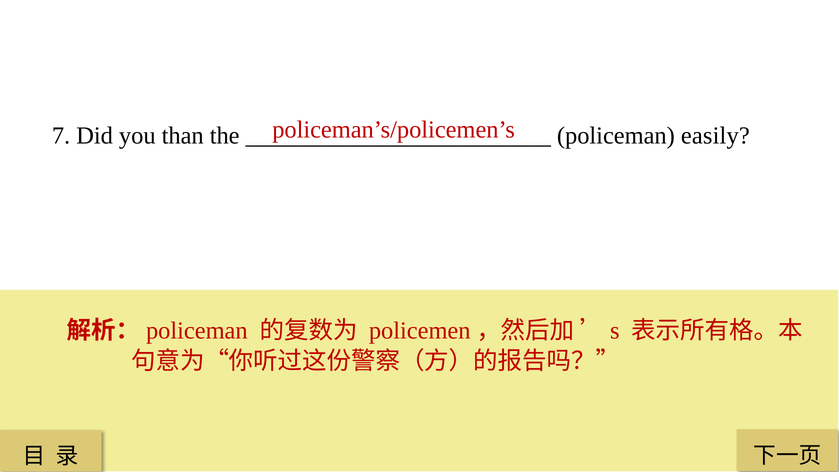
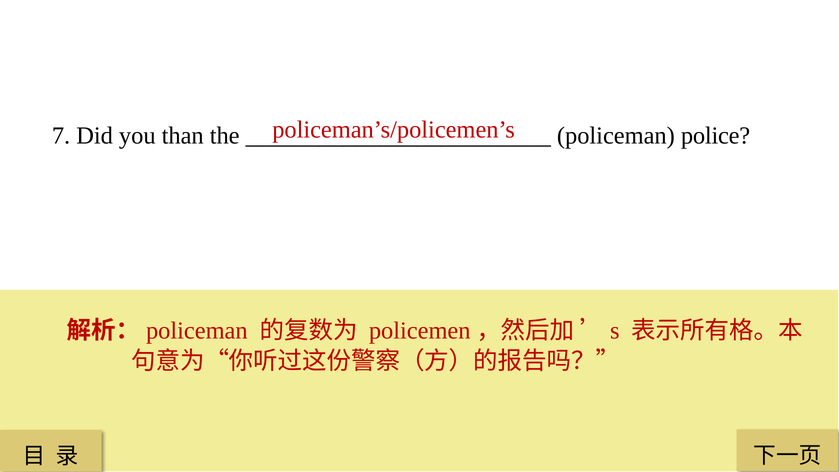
easily: easily -> police
